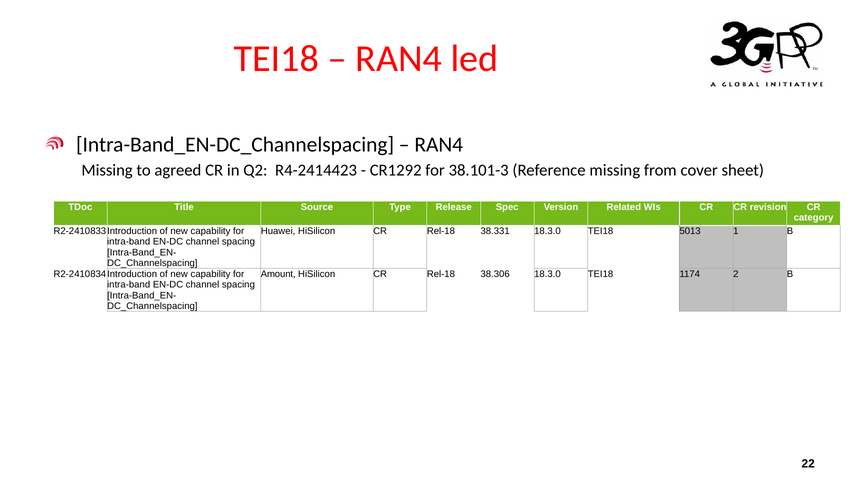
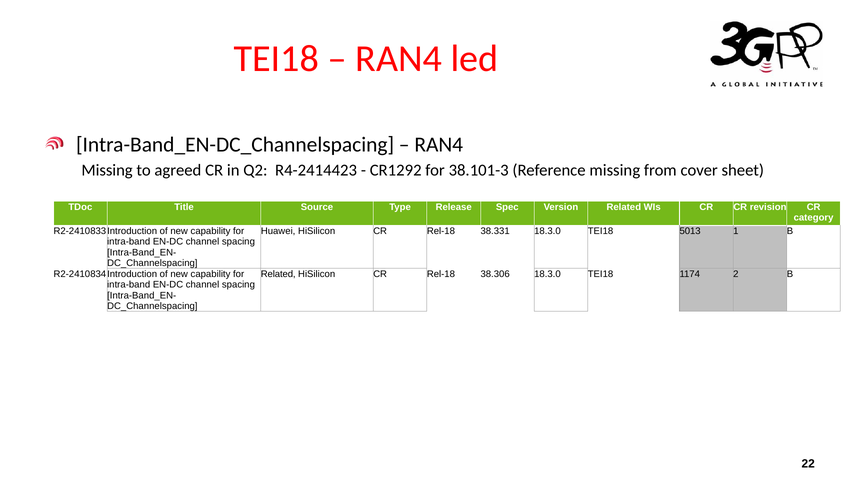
Amount at (278, 274): Amount -> Related
